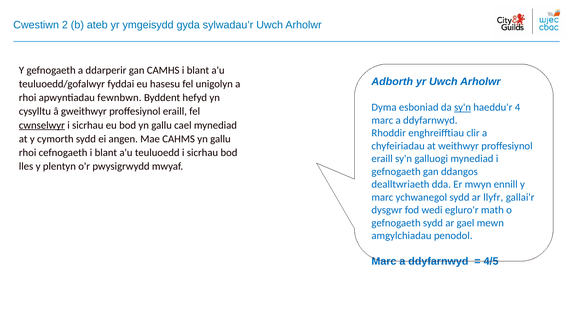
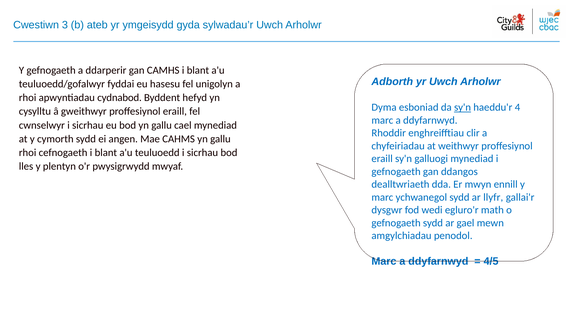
2: 2 -> 3
fewnbwn: fewnbwn -> cydnabod
cwnselwyr underline: present -> none
